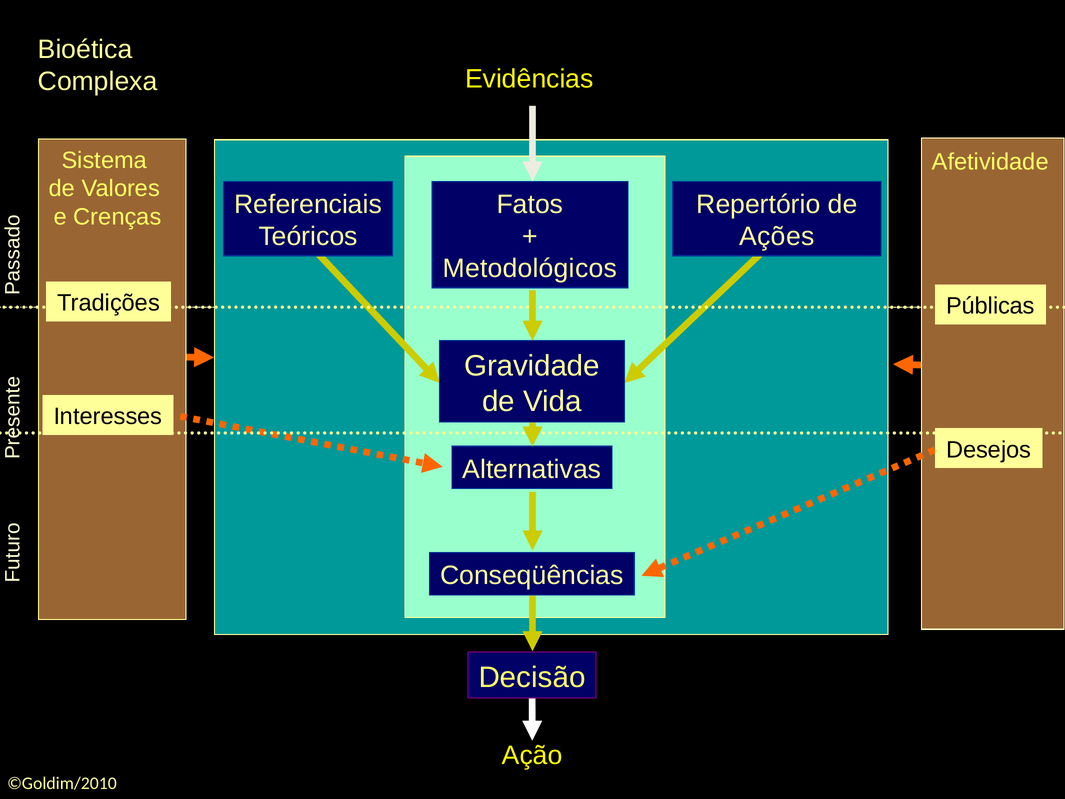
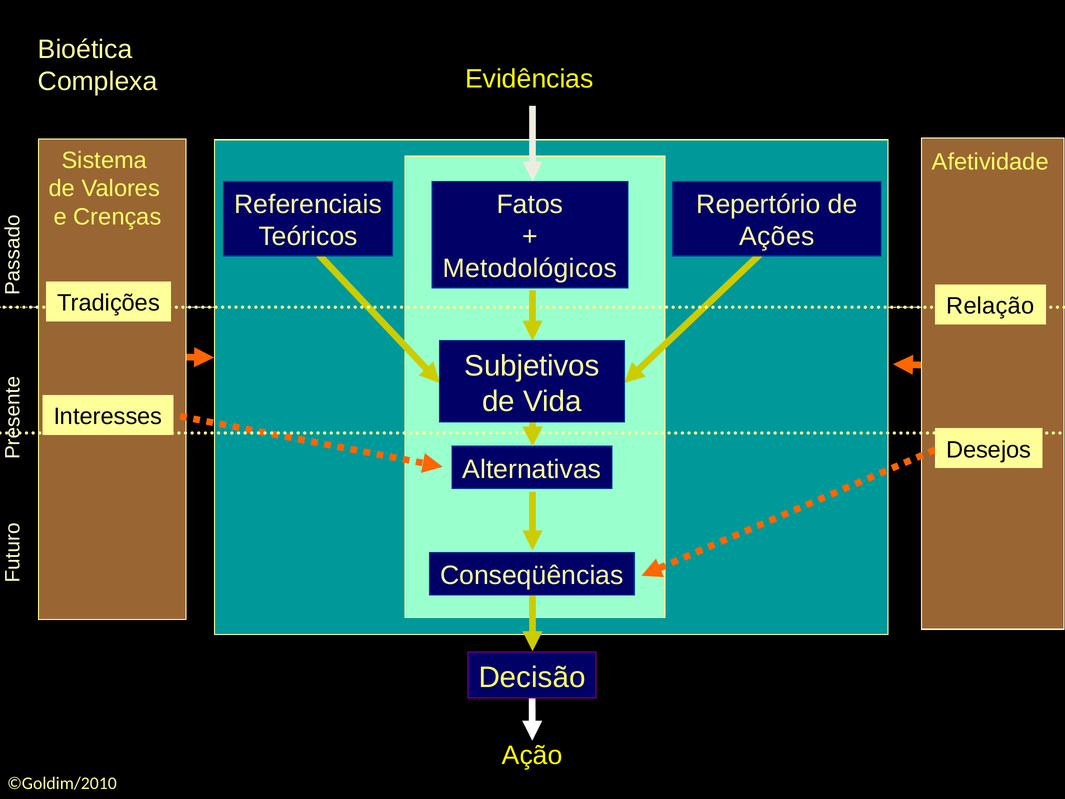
Públicas: Públicas -> Relação
Gravidade: Gravidade -> Subjetivos
